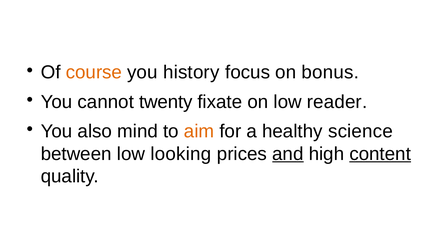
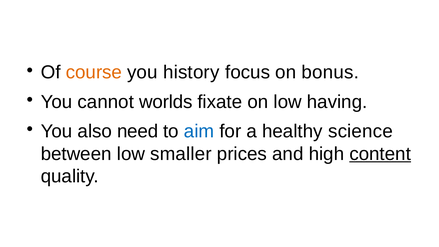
twenty: twenty -> worlds
reader: reader -> having
mind: mind -> need
aim colour: orange -> blue
looking: looking -> smaller
and underline: present -> none
